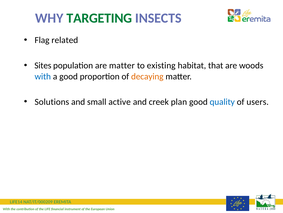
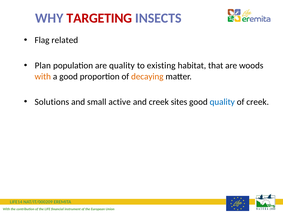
TARGETING colour: green -> red
Sites: Sites -> Plan
are matter: matter -> quality
with at (43, 76) colour: blue -> orange
plan: plan -> sites
of users: users -> creek
